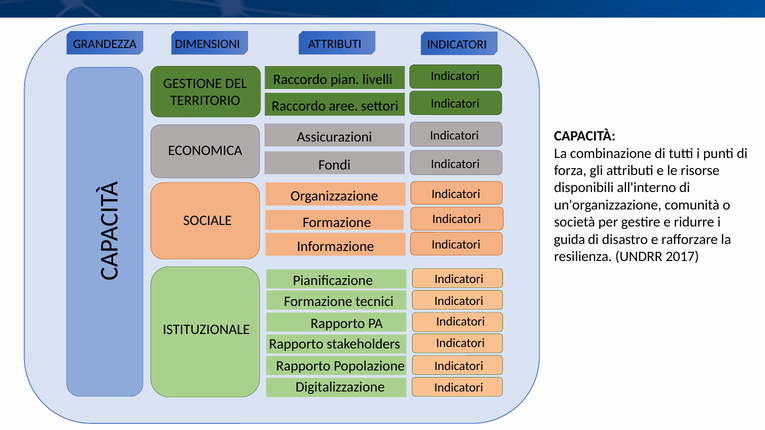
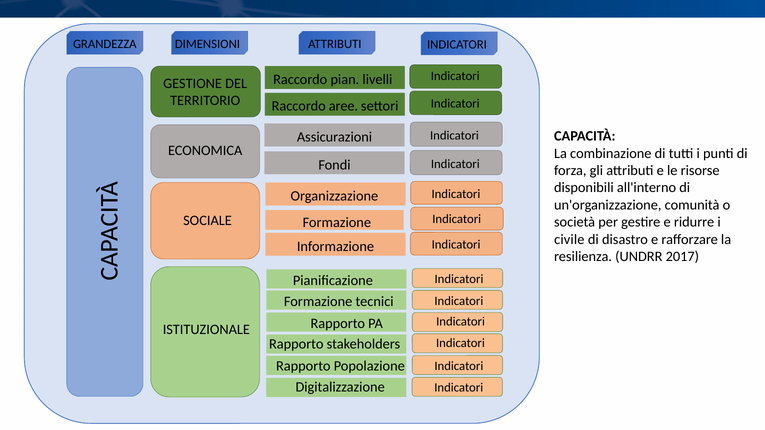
guida: guida -> civile
